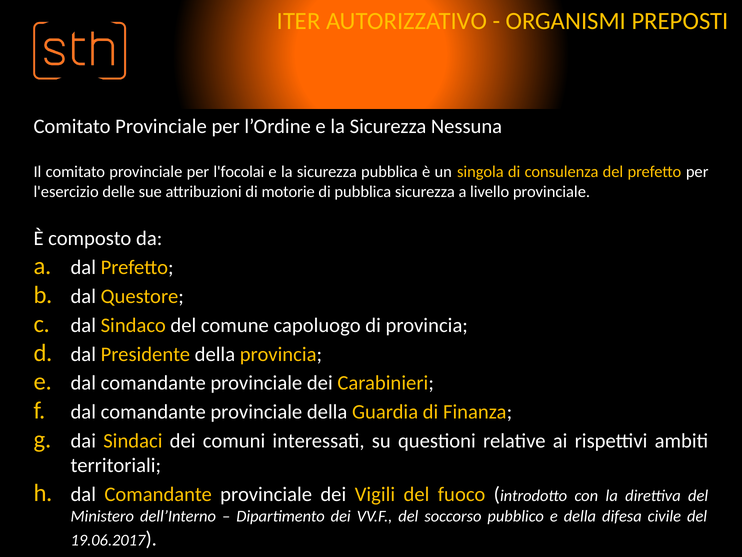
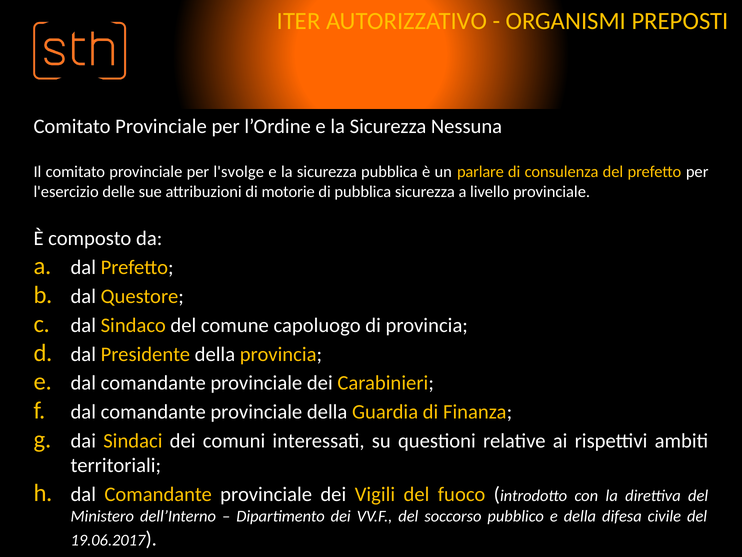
l'focolai: l'focolai -> l'svolge
singola: singola -> parlare
